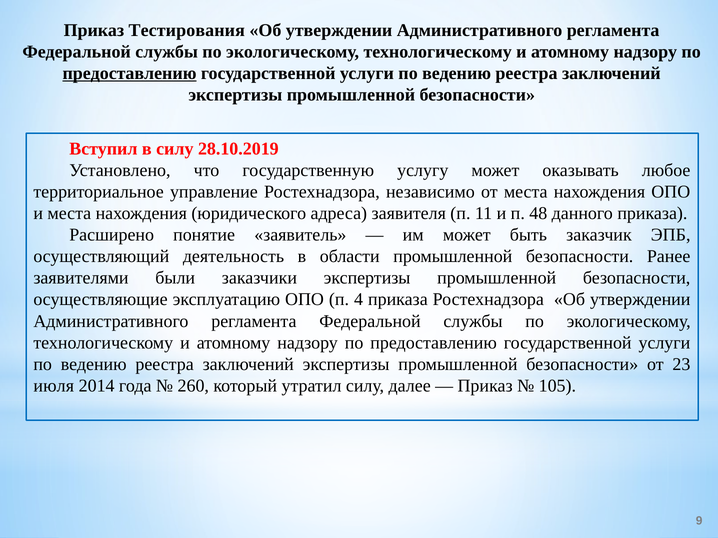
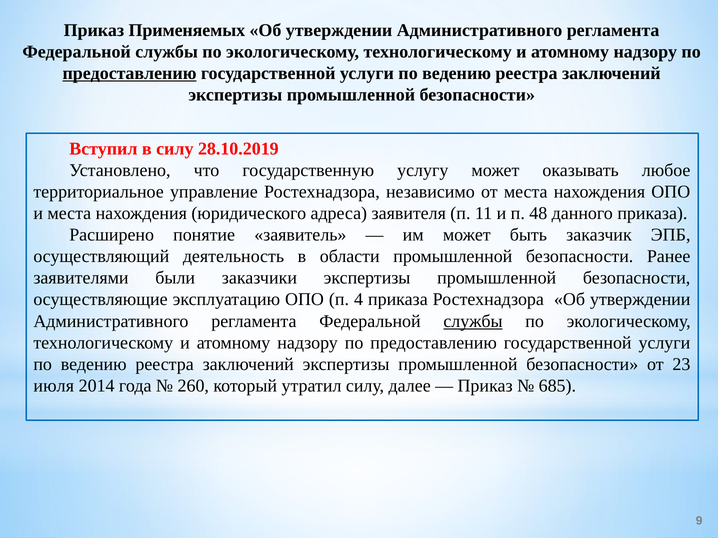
Тестирования: Тестирования -> Применяемых
службы at (473, 321) underline: none -> present
105: 105 -> 685
